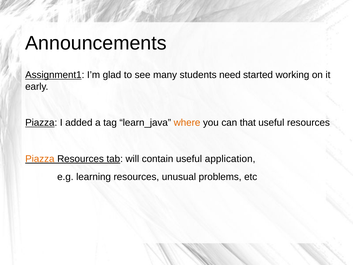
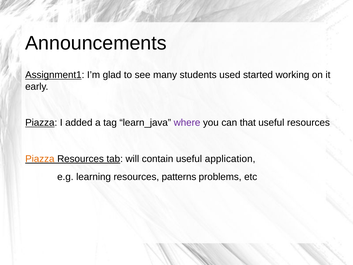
need: need -> used
where colour: orange -> purple
unusual: unusual -> patterns
